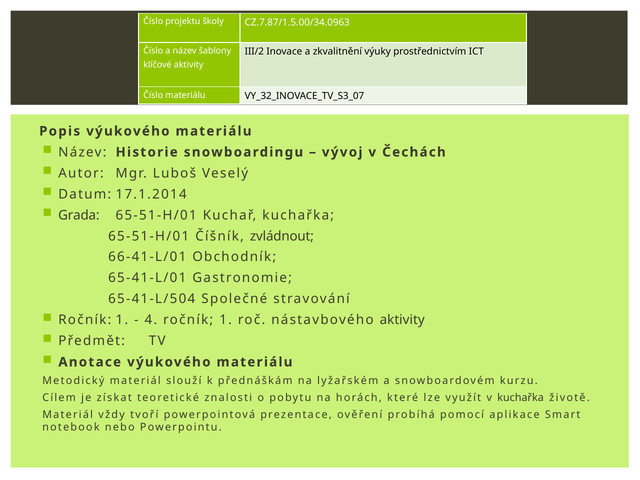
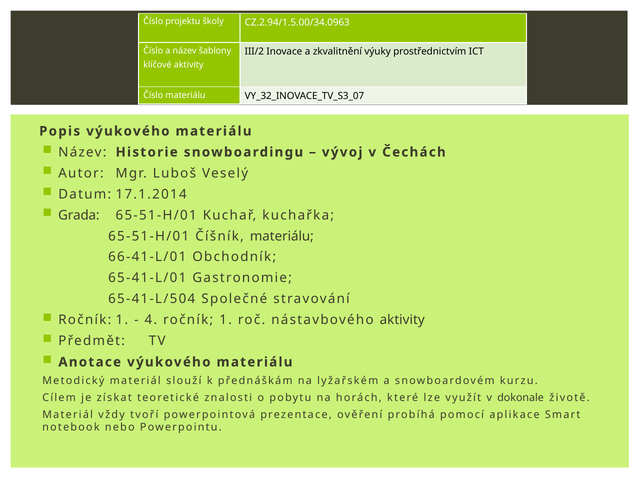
CZ.7.87/1.5.00/34.0963: CZ.7.87/1.5.00/34.0963 -> CZ.2.94/1.5.00/34.0963
Číšník zvládnout: zvládnout -> materiálu
v kuchařka: kuchařka -> dokonale
